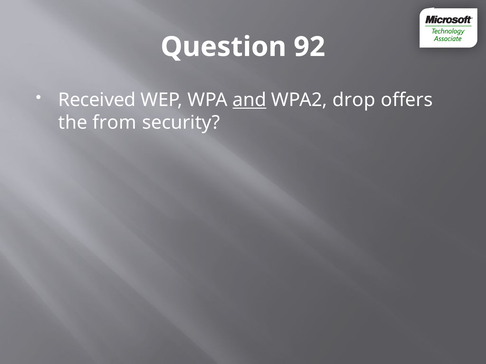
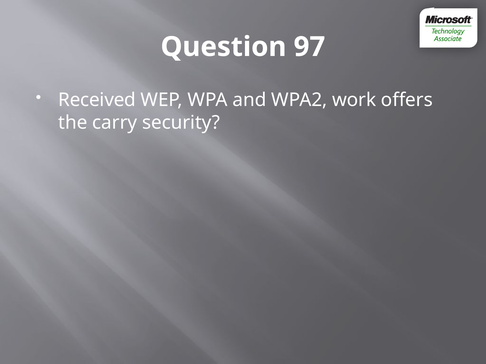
92: 92 -> 97
and underline: present -> none
drop: drop -> work
from: from -> carry
